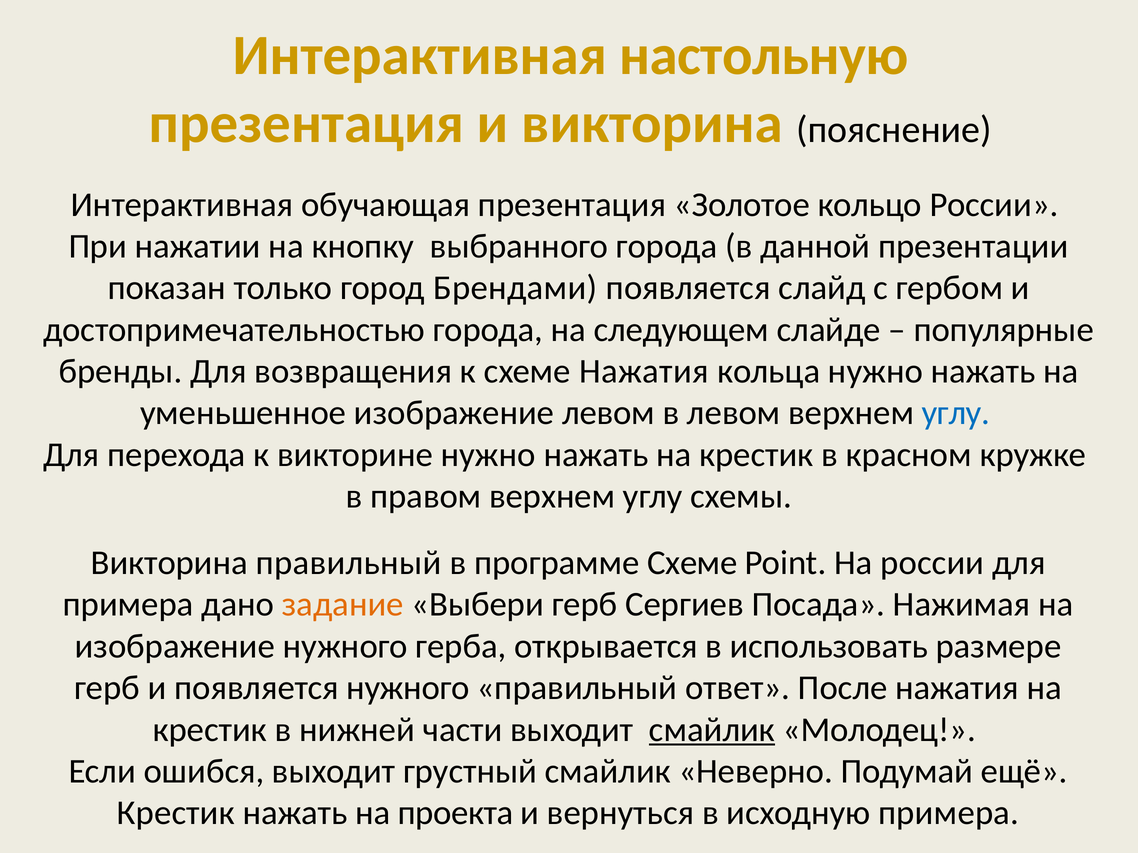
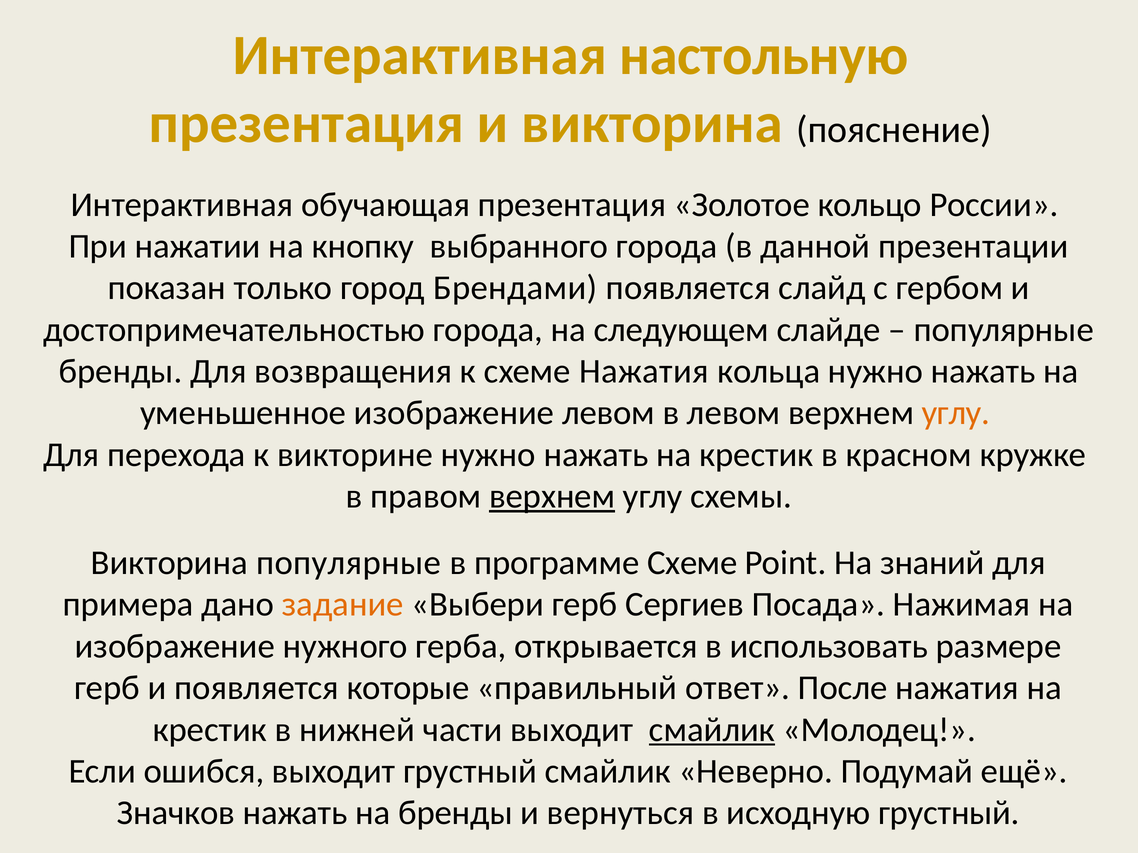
углу at (956, 413) colour: blue -> orange
верхнем at (552, 497) underline: none -> present
Викторина правильный: правильный -> популярные
На россии: россии -> знаний
появляется нужного: нужного -> которые
Крестик at (176, 813): Крестик -> Значков
на проекта: проекта -> бренды
исходную примера: примера -> грустный
